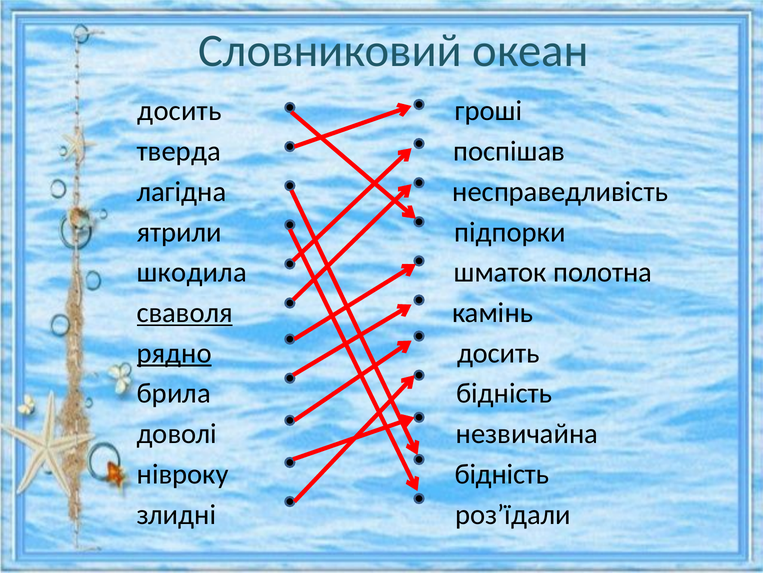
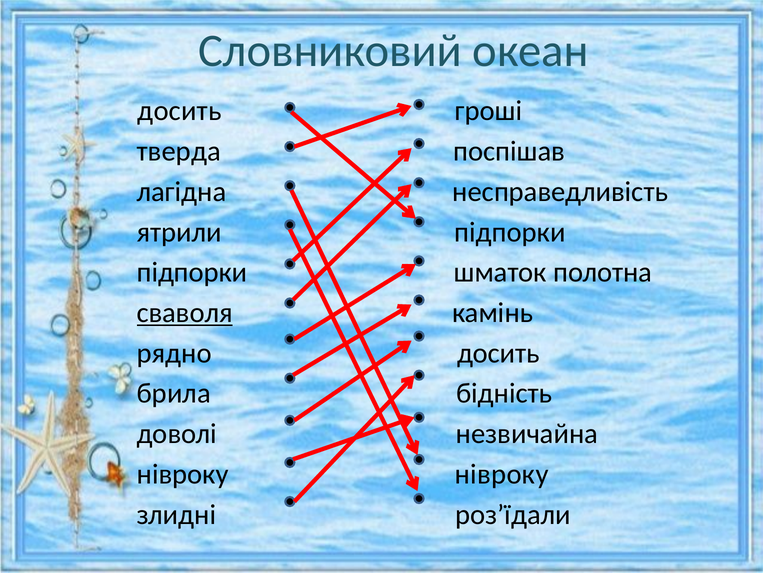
шкодила at (192, 272): шкодила -> підпорки
рядно underline: present -> none
нівроку бідність: бідність -> нівроку
